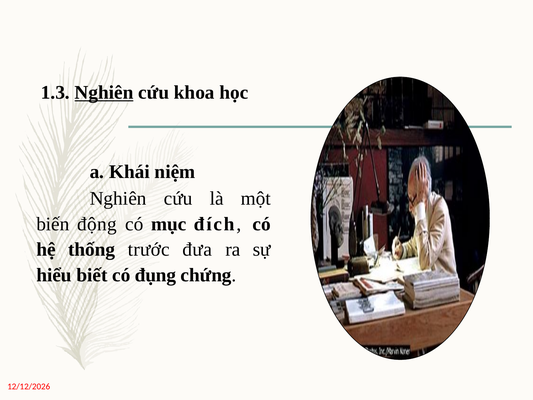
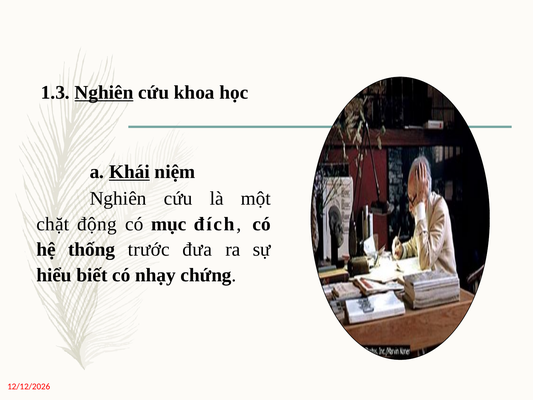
Khái underline: none -> present
biến: biến -> chặt
đụng: đụng -> nhạy
